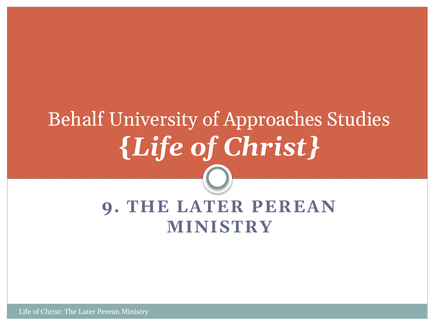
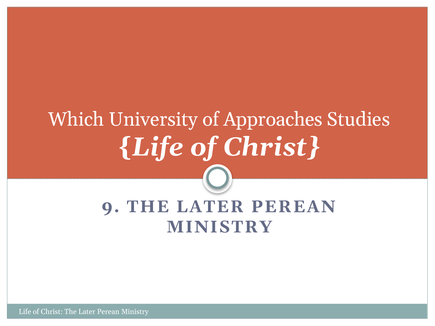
Behalf: Behalf -> Which
